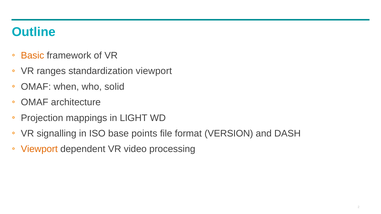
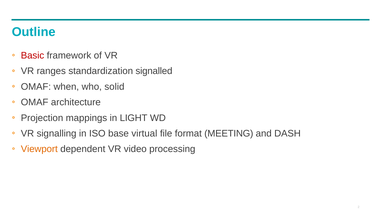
Basic colour: orange -> red
standardization viewport: viewport -> signalled
points: points -> virtual
VERSION: VERSION -> MEETING
